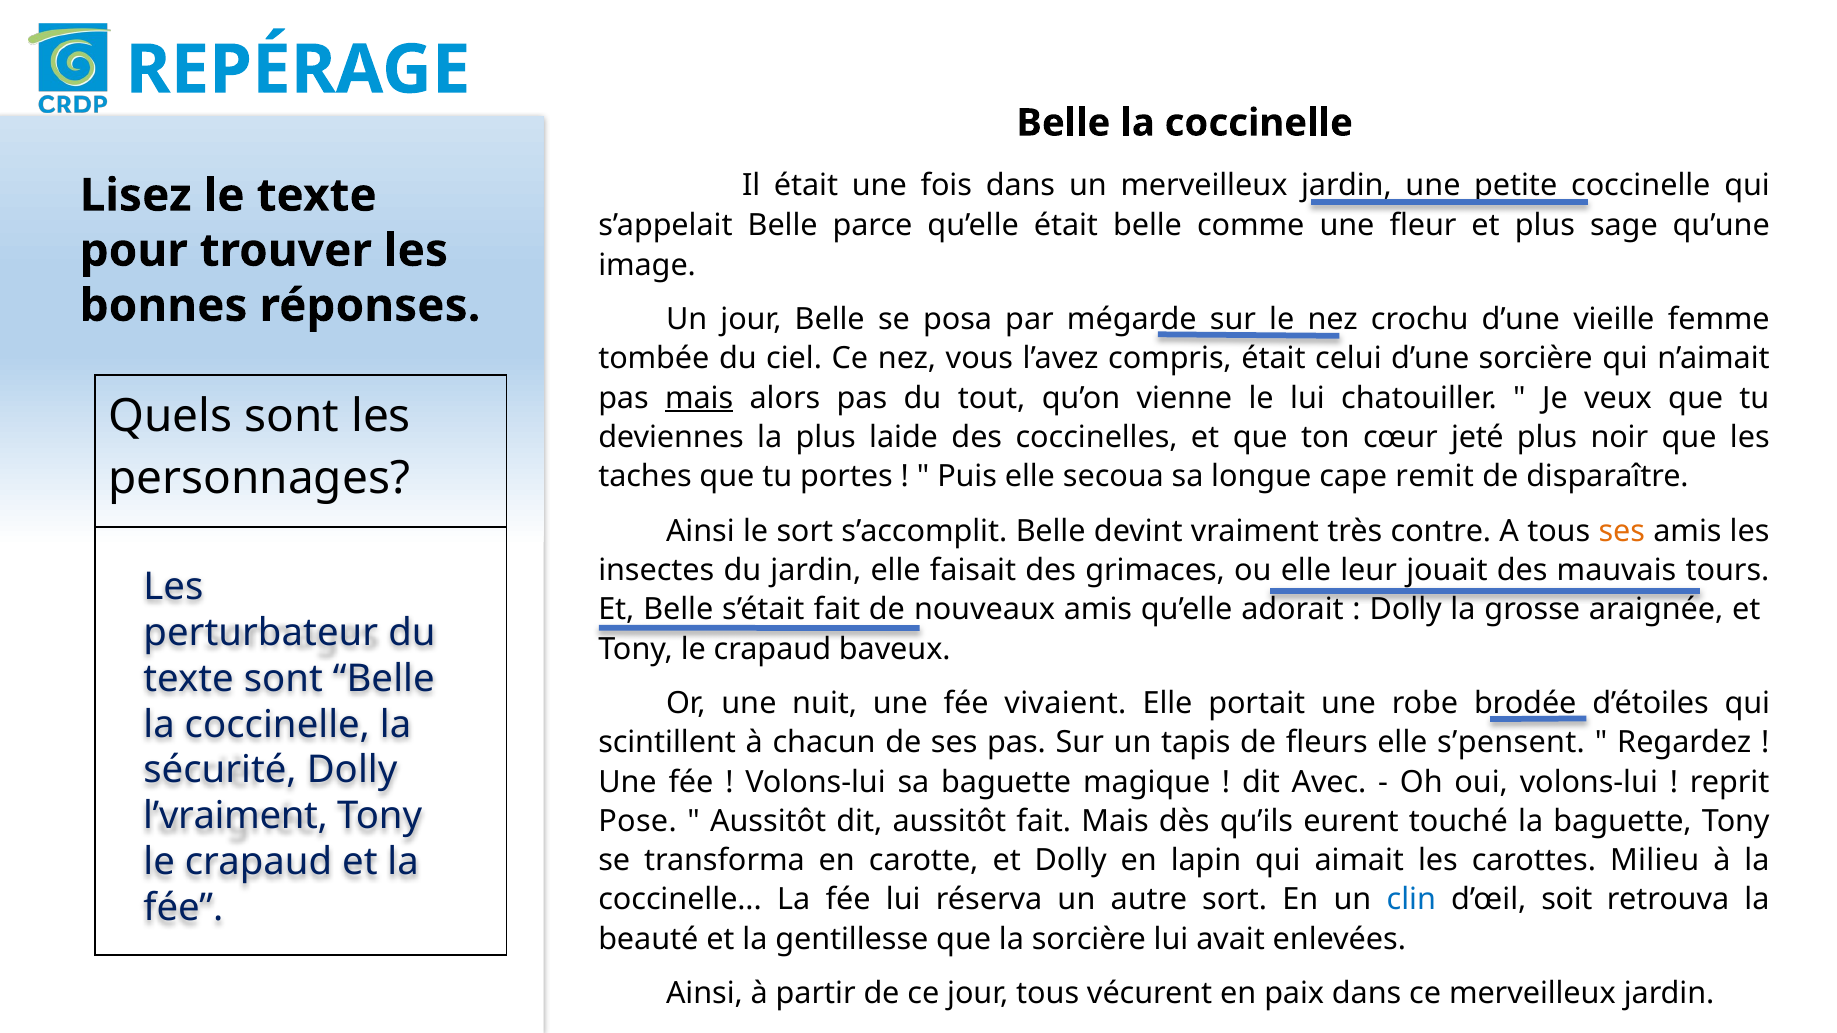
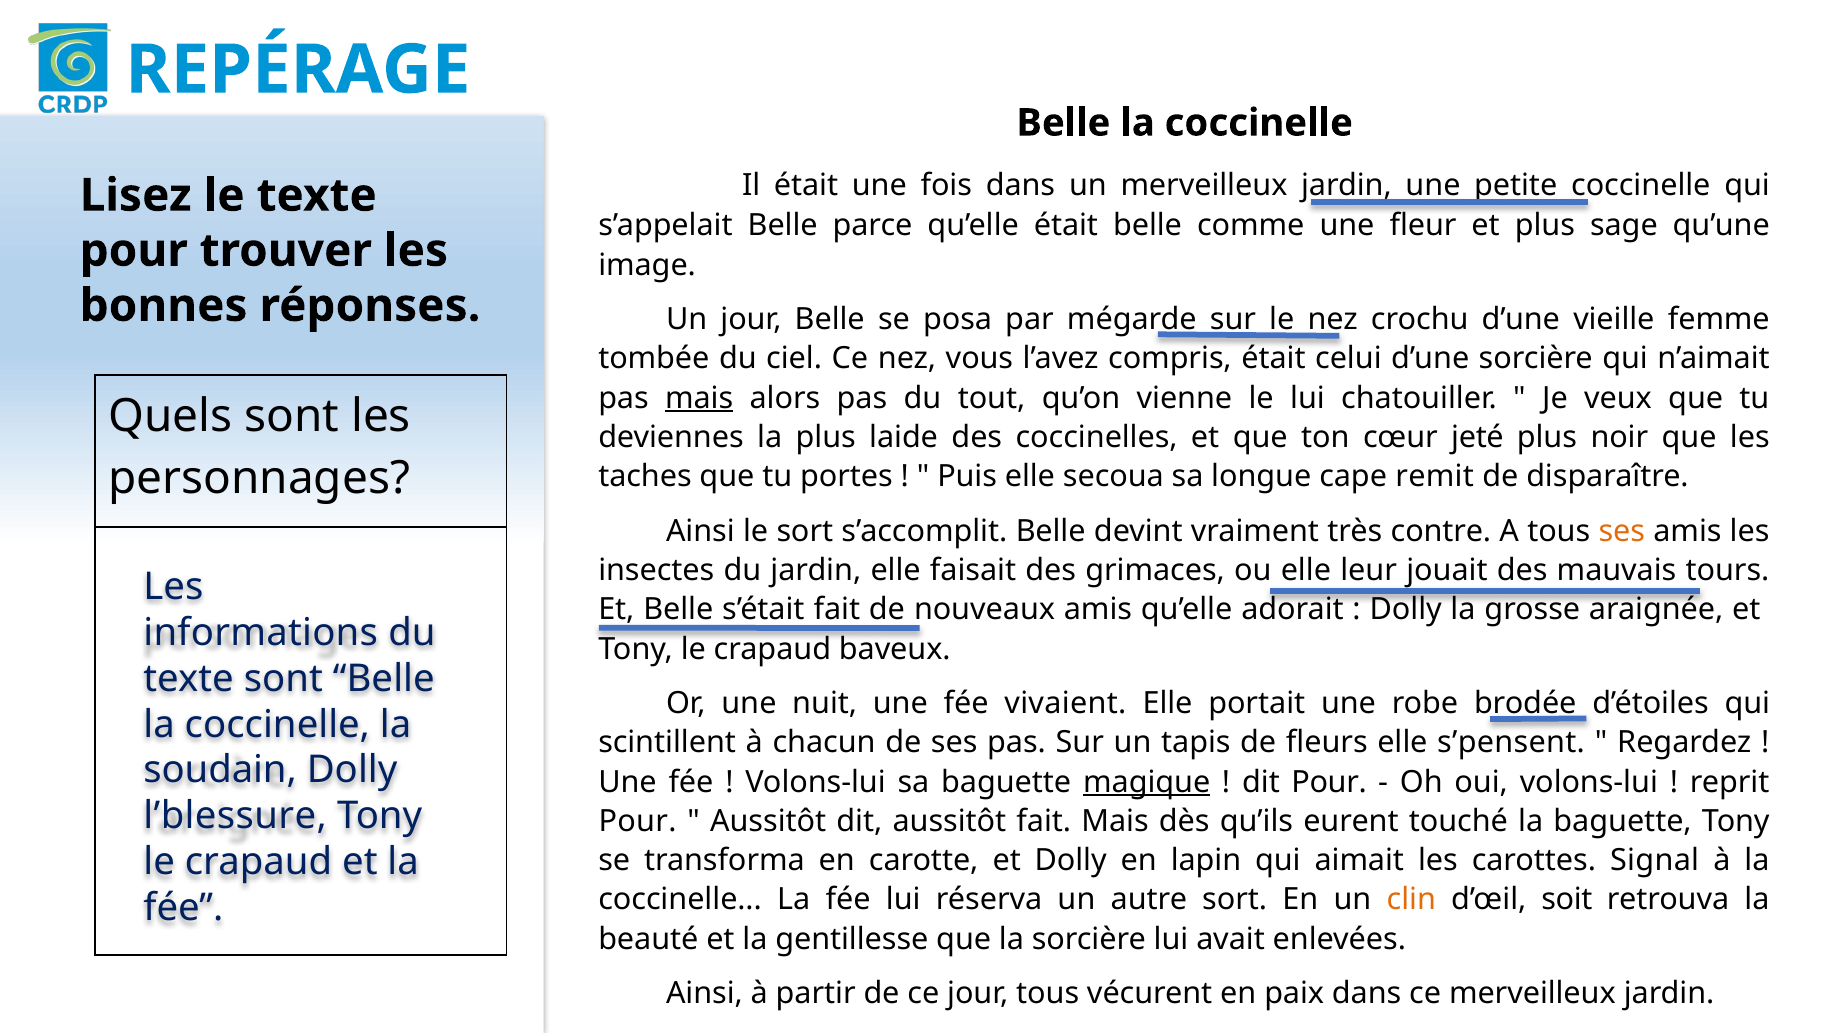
perturbateur: perturbateur -> informations
sécurité: sécurité -> soudain
magique underline: none -> present
dit Avec: Avec -> Pour
l’vraiment: l’vraiment -> l’blessure
Pose at (638, 821): Pose -> Pour
Milieu: Milieu -> Signal
clin colour: blue -> orange
